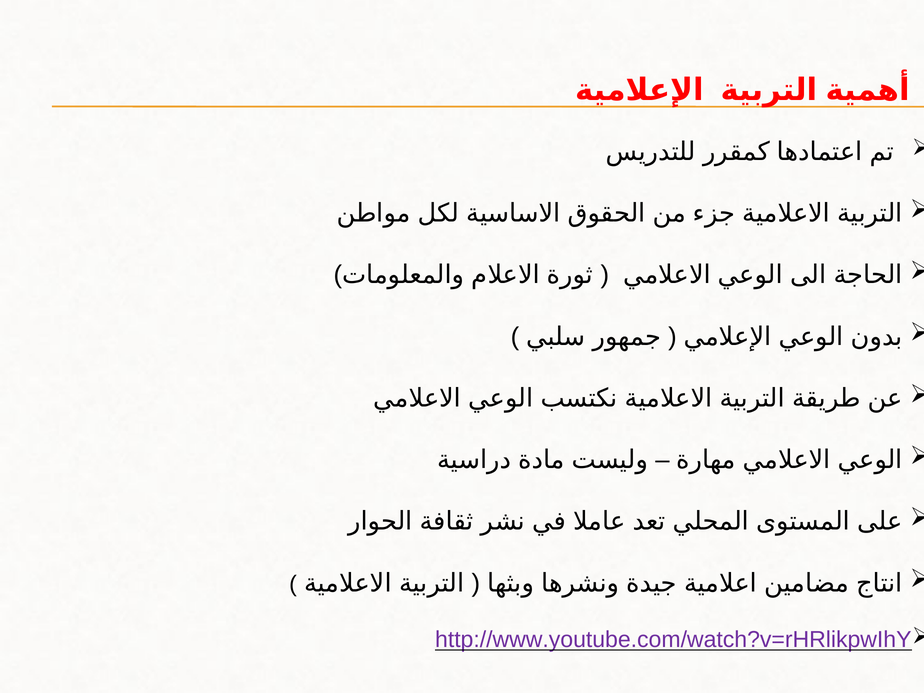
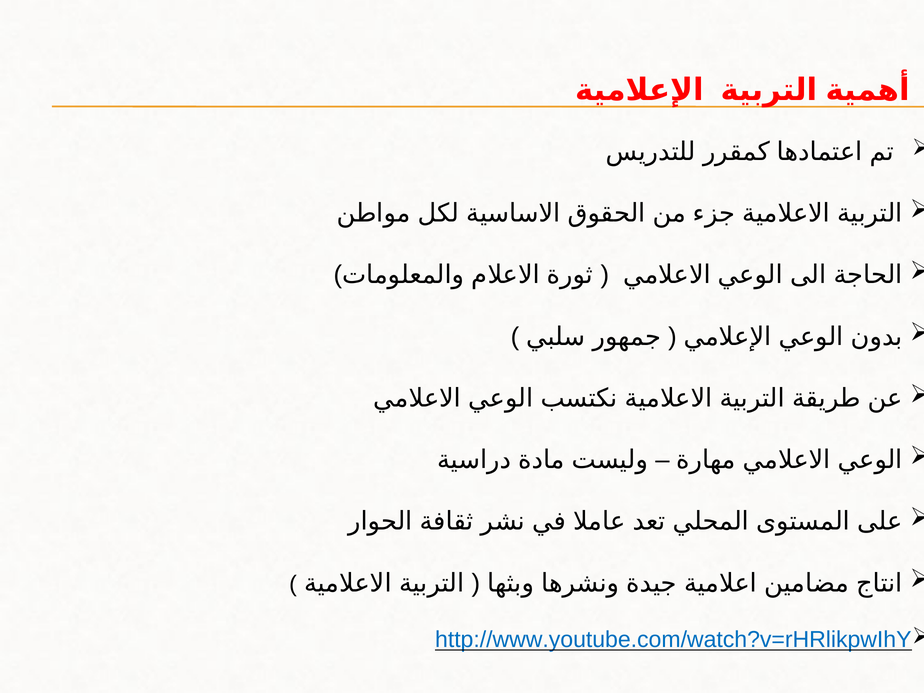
http://www.youtube.com/watch?v=rHRlikpwIhY colour: purple -> blue
